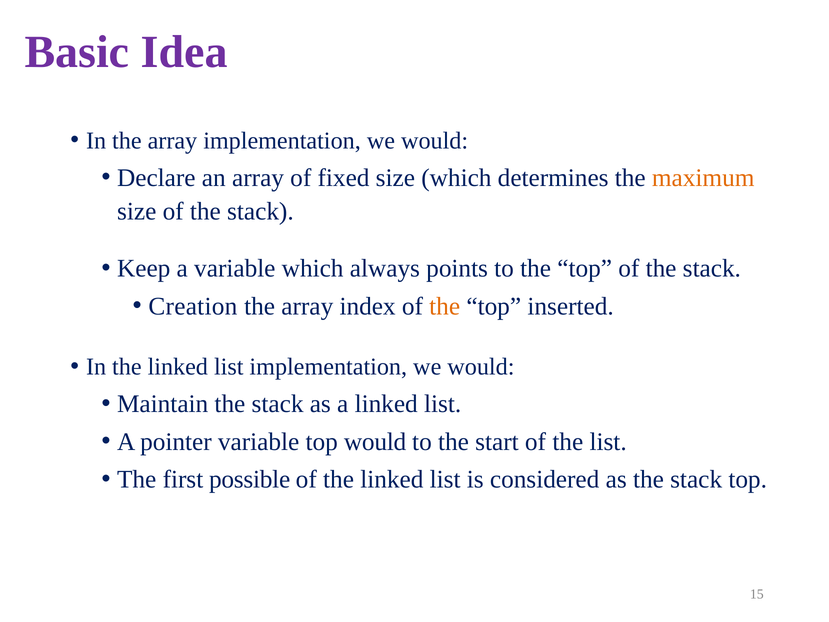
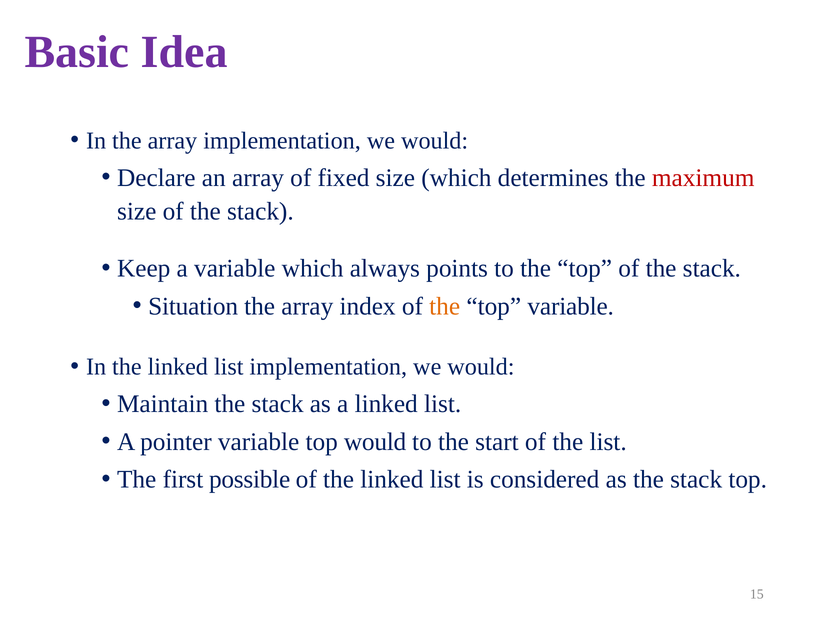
maximum colour: orange -> red
Creation: Creation -> Situation
top inserted: inserted -> variable
